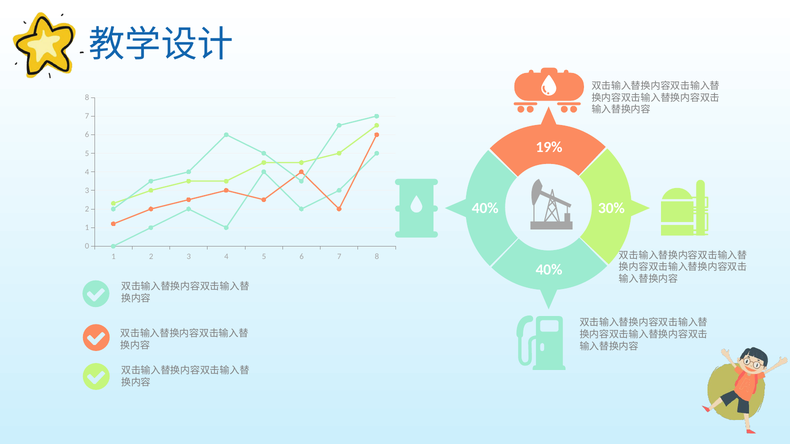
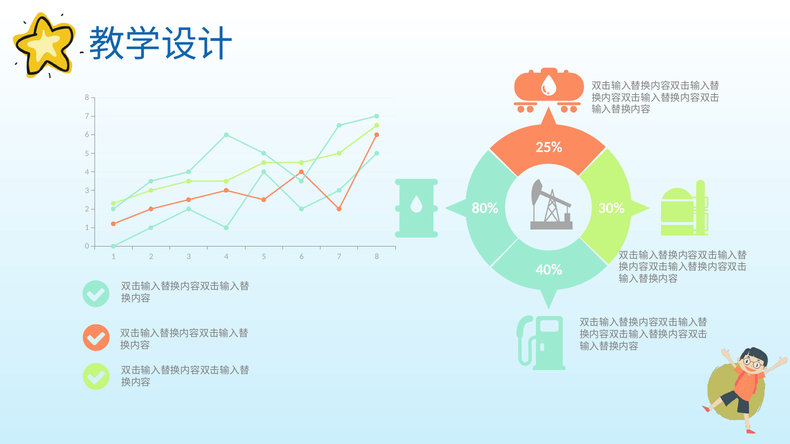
19%: 19% -> 25%
40% at (485, 208): 40% -> 80%
